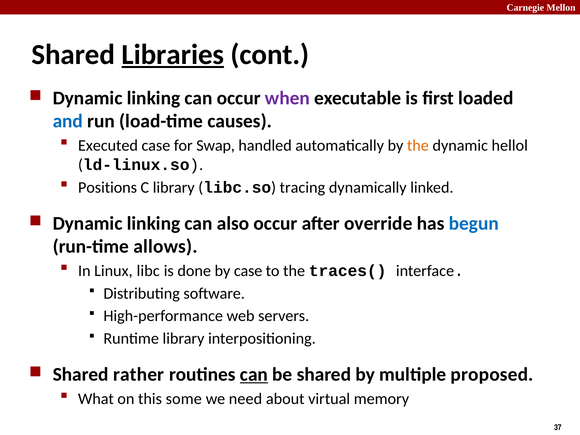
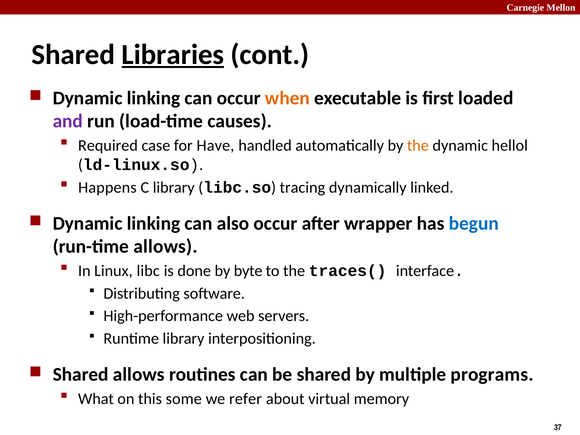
when colour: purple -> orange
and colour: blue -> purple
Executed: Executed -> Required
Swap: Swap -> Have
Positions: Positions -> Happens
override: override -> wrapper
by case: case -> byte
Shared rather: rather -> allows
can at (254, 375) underline: present -> none
proposed: proposed -> programs
need: need -> refer
